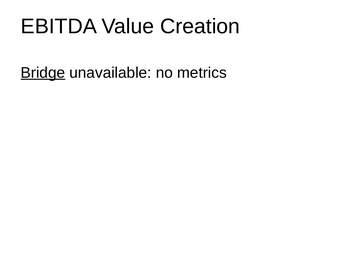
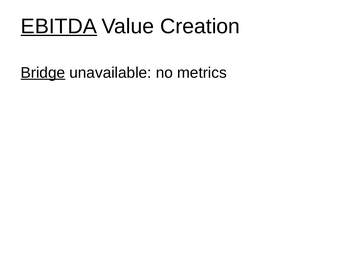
EBITDA underline: none -> present
